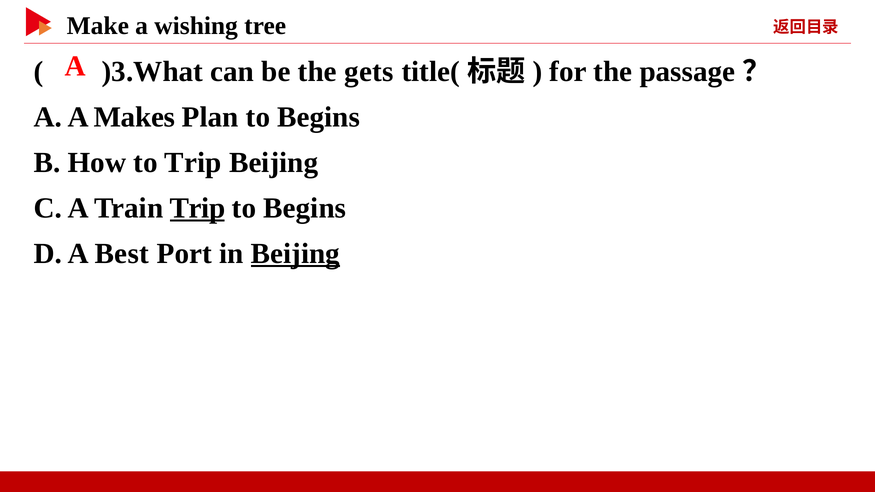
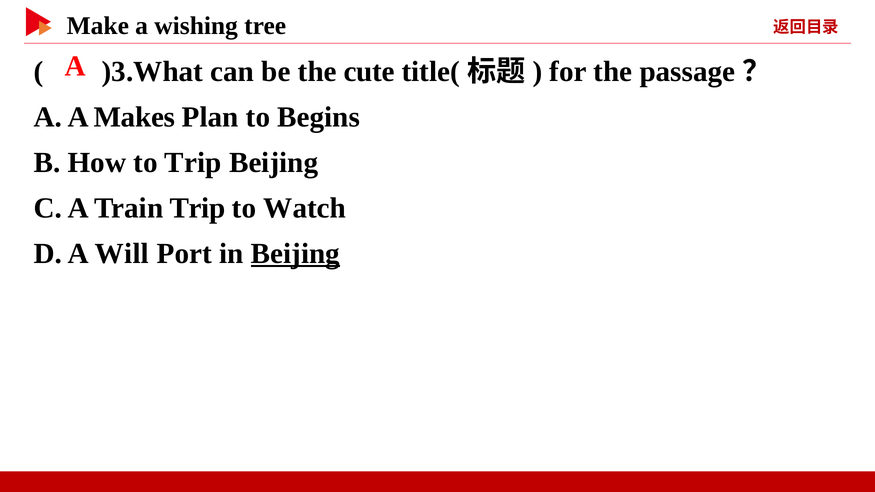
gets: gets -> cute
Trip at (197, 208) underline: present -> none
Begins at (305, 208): Begins -> Watch
Best: Best -> Will
